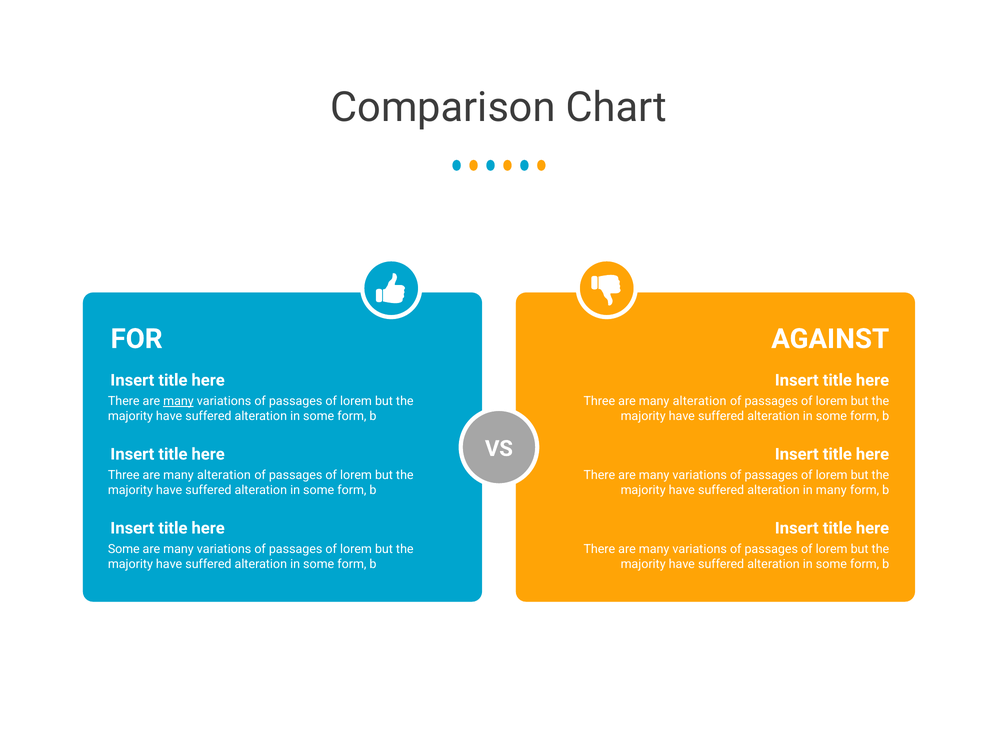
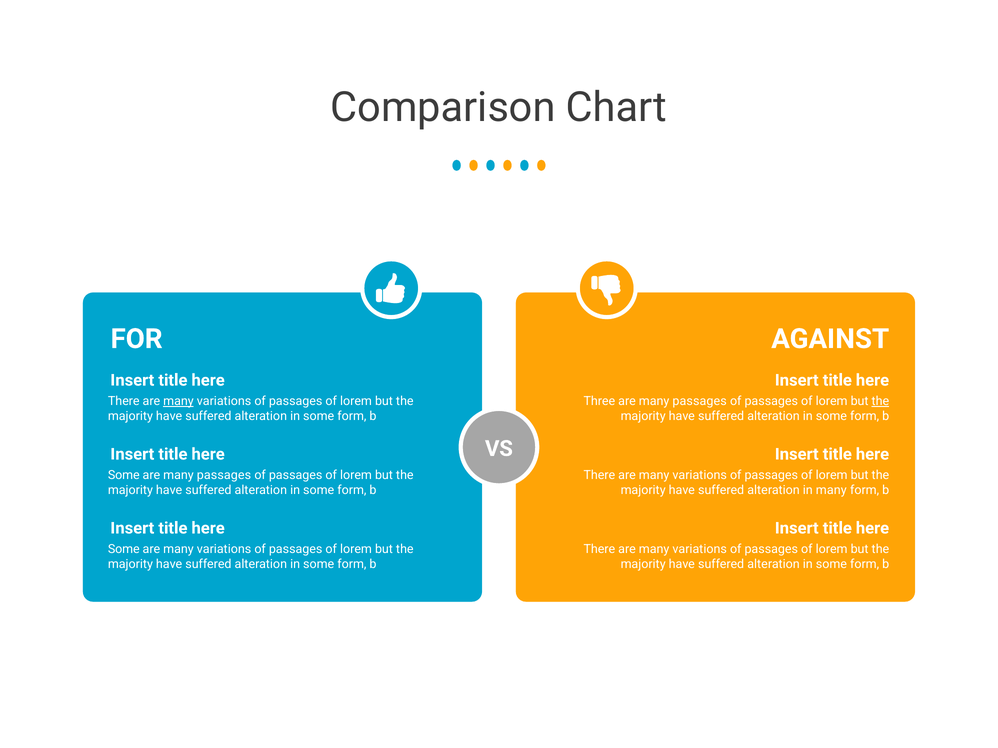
alteration at (700, 401): alteration -> passages
the at (880, 401) underline: none -> present
Three at (124, 475): Three -> Some
alteration at (224, 475): alteration -> passages
